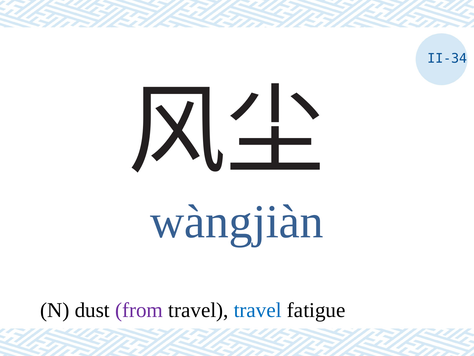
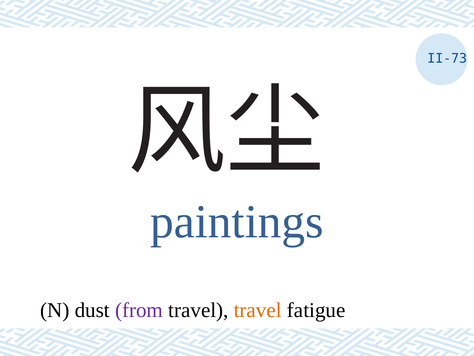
II-34: II-34 -> II-73
wàngjiàn: wàngjiàn -> paintings
travel at (258, 310) colour: blue -> orange
